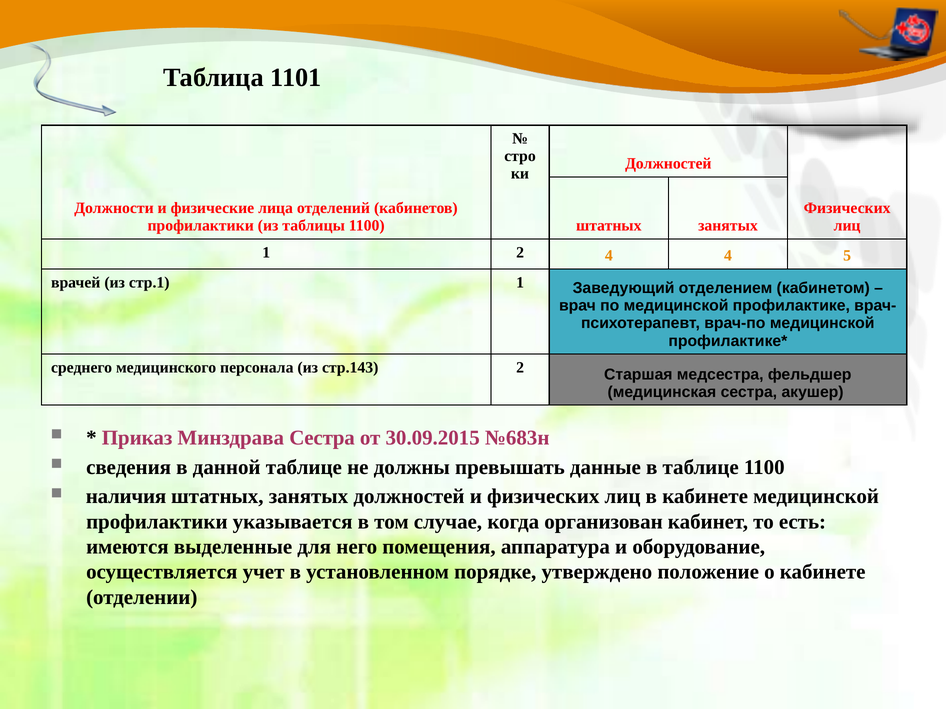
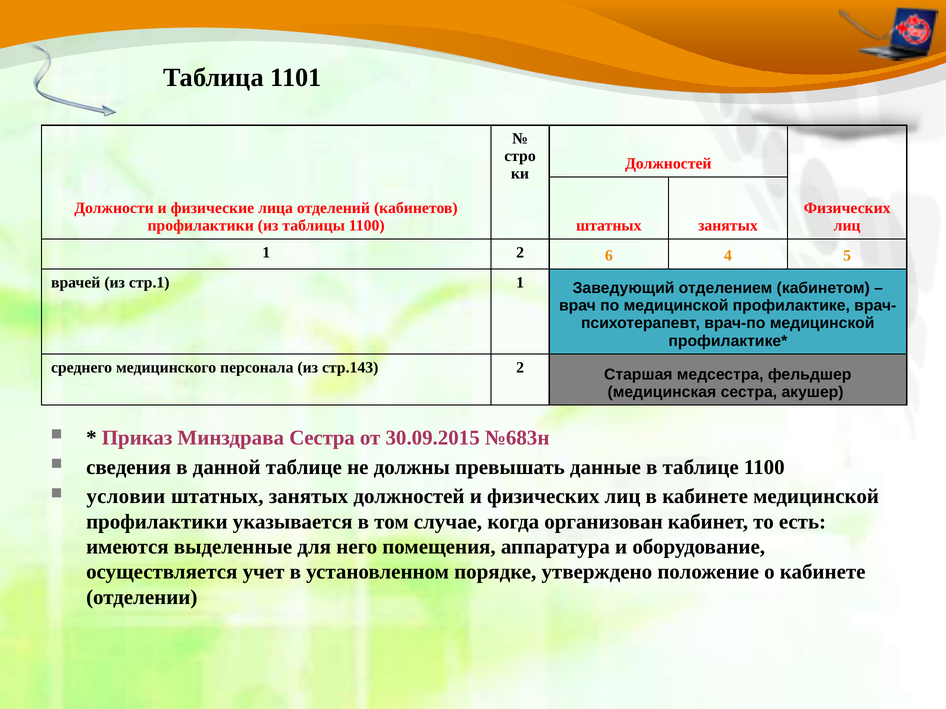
2 4: 4 -> 6
наличия: наличия -> условии
